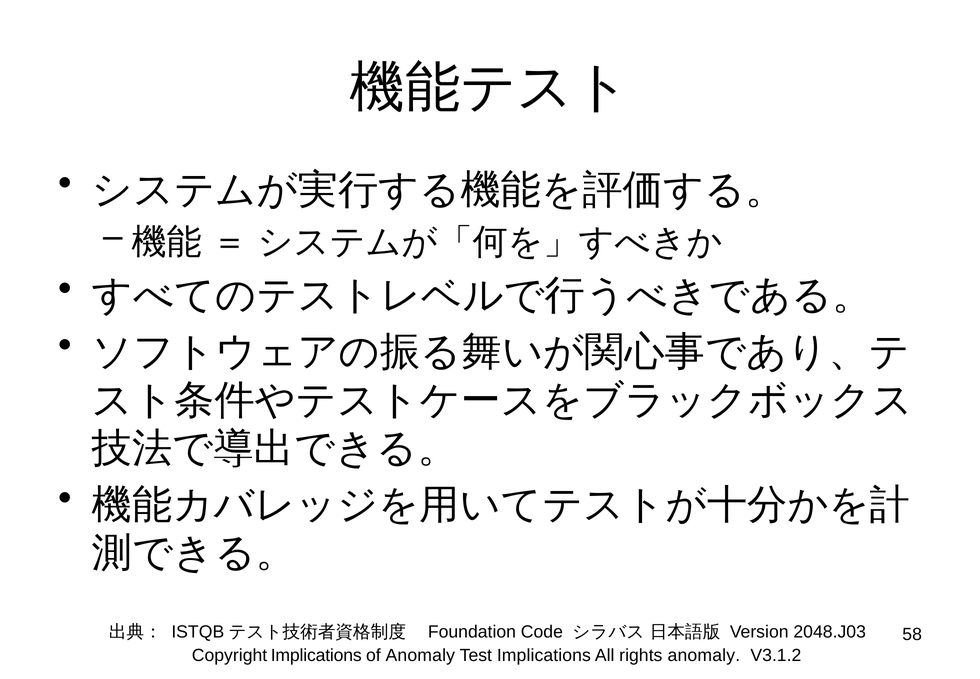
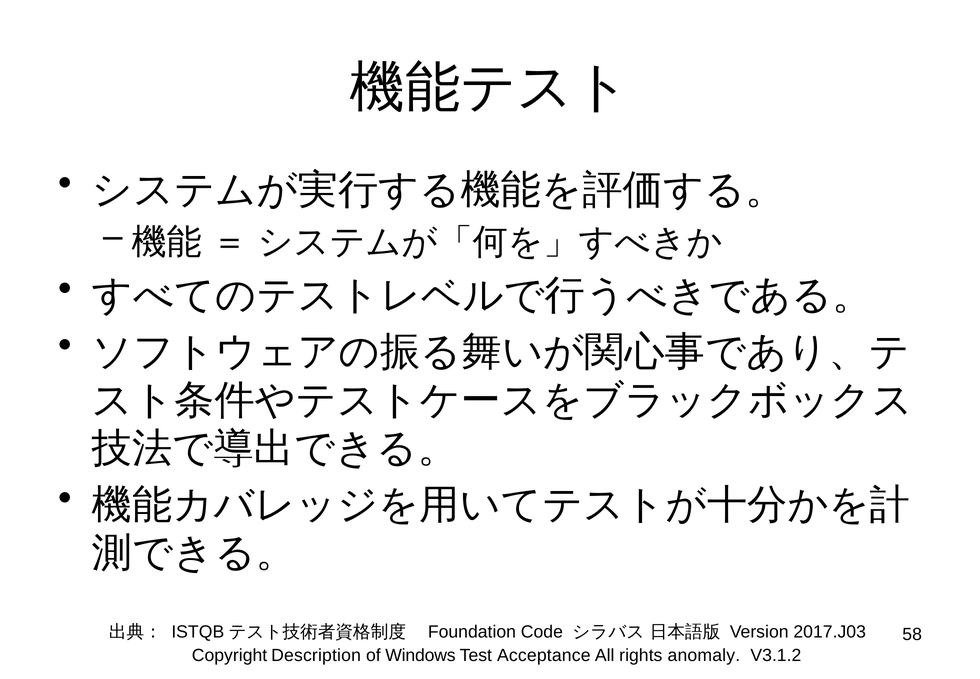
2048.J03: 2048.J03 -> 2017.J03
Copyright Implications: Implications -> Description
of Anomaly: Anomaly -> Windows
Test Implications: Implications -> Acceptance
